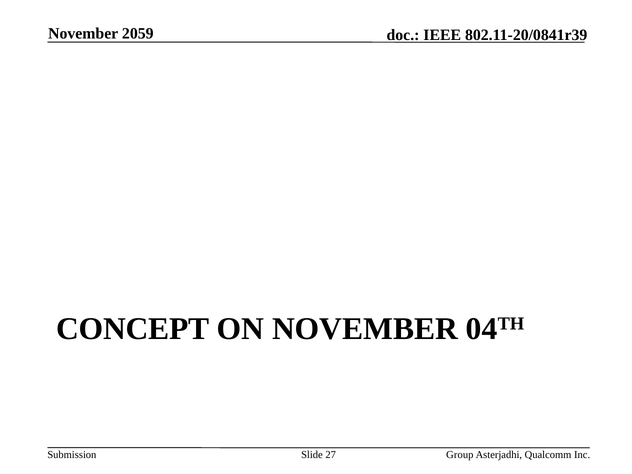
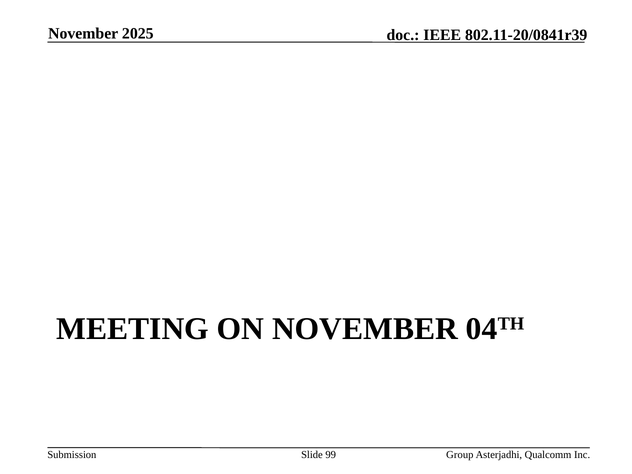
2059: 2059 -> 2025
CONCEPT: CONCEPT -> MEETING
27: 27 -> 99
